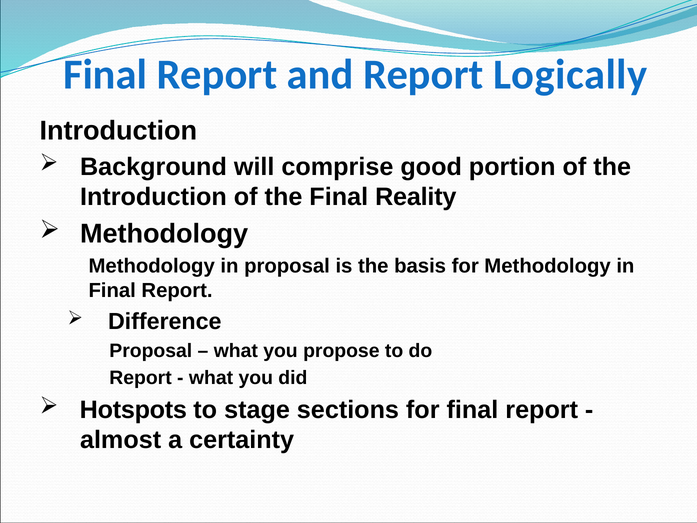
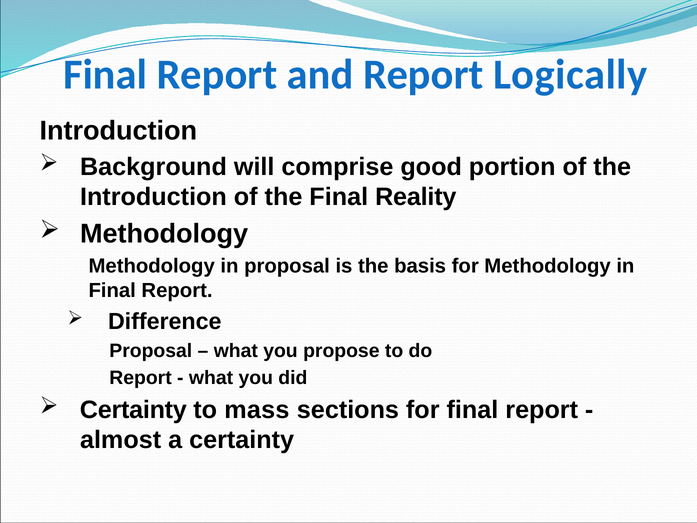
Hotspots at (133, 410): Hotspots -> Certainty
stage: stage -> mass
